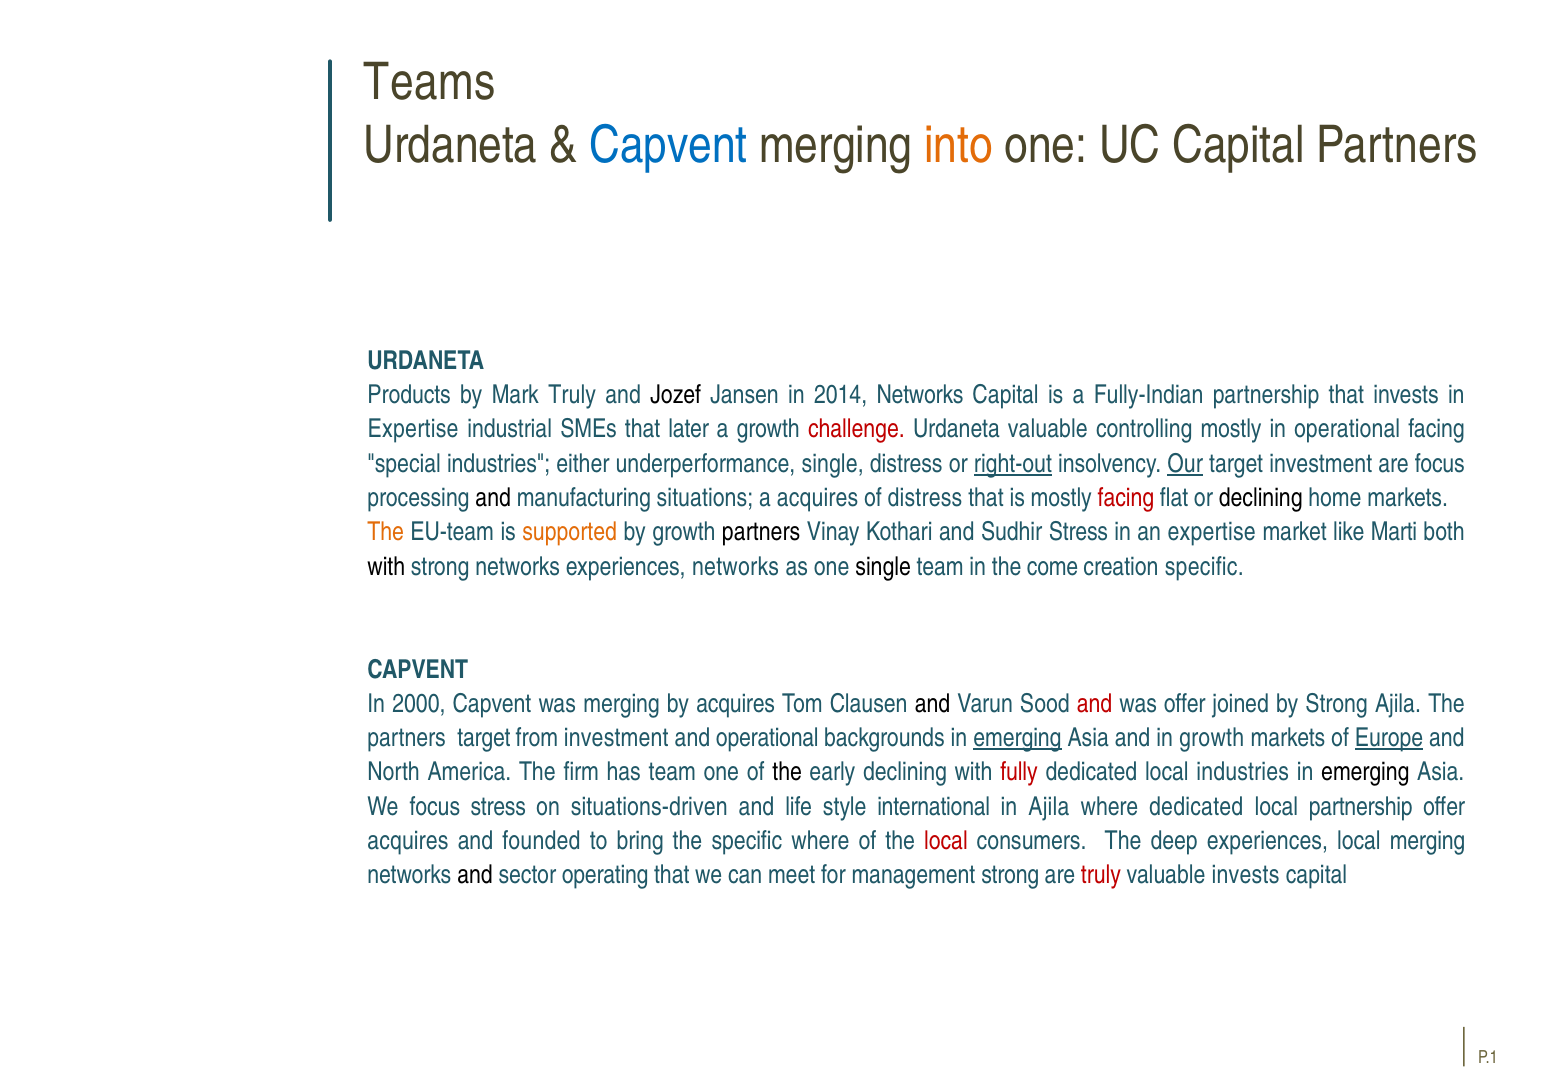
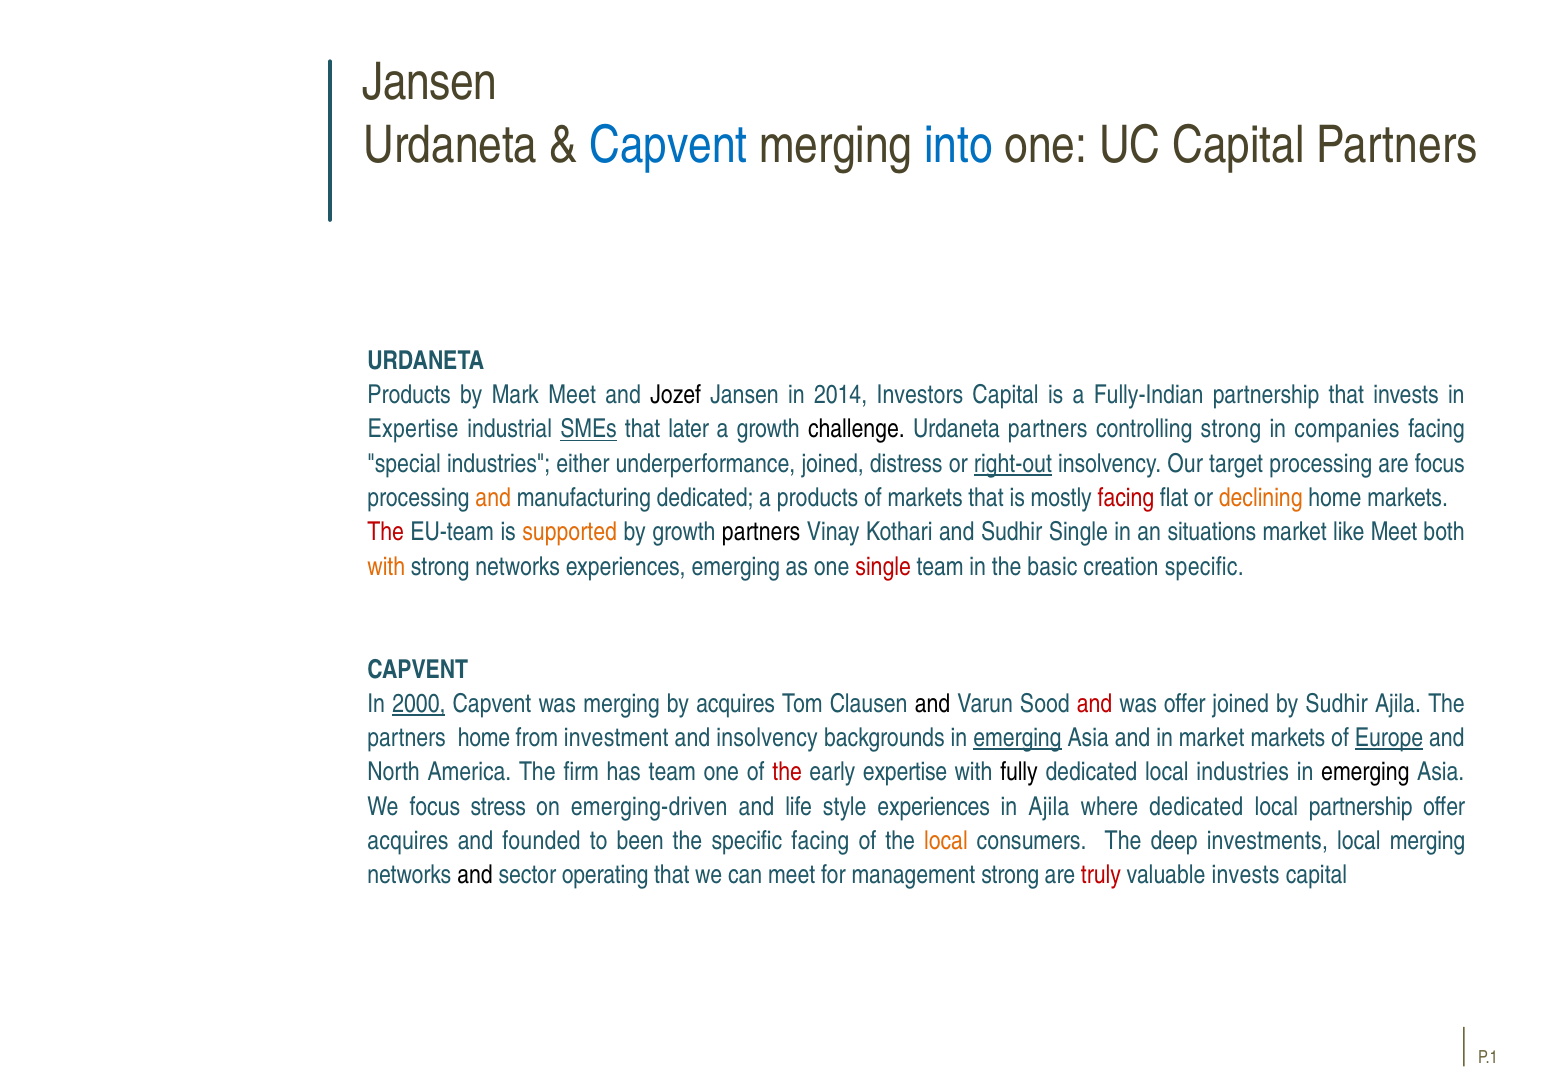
Teams at (430, 83): Teams -> Jansen
into colour: orange -> blue
Mark Truly: Truly -> Meet
2014 Networks: Networks -> Investors
SMEs underline: none -> present
challenge colour: red -> black
Urdaneta valuable: valuable -> partners
controlling mostly: mostly -> strong
in operational: operational -> companies
underperformance single: single -> joined
Our underline: present -> none
target investment: investment -> processing
and at (493, 498) colour: black -> orange
manufacturing situations: situations -> dedicated
a acquires: acquires -> products
of distress: distress -> markets
declining at (1261, 498) colour: black -> orange
The at (386, 532) colour: orange -> red
Sudhir Stress: Stress -> Single
an expertise: expertise -> situations
like Marti: Marti -> Meet
with at (386, 567) colour: black -> orange
experiences networks: networks -> emerging
single at (883, 567) colour: black -> red
come: come -> basic
2000 underline: none -> present
by Strong: Strong -> Sudhir
partners target: target -> home
and operational: operational -> insolvency
in growth: growth -> market
the at (787, 772) colour: black -> red
early declining: declining -> expertise
fully colour: red -> black
situations-driven: situations-driven -> emerging-driven
style international: international -> experiences
bring: bring -> been
specific where: where -> facing
local at (946, 841) colour: red -> orange
deep experiences: experiences -> investments
